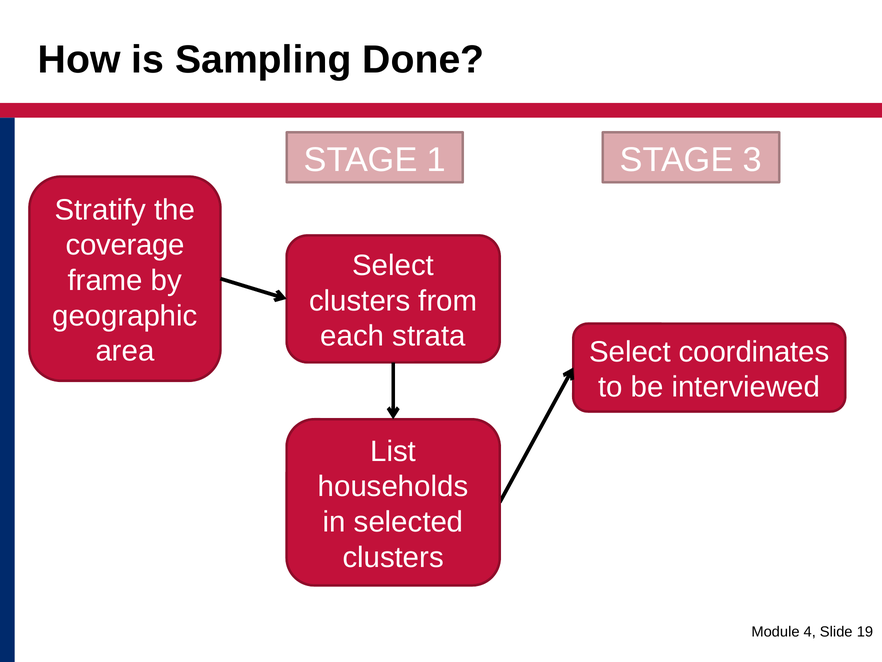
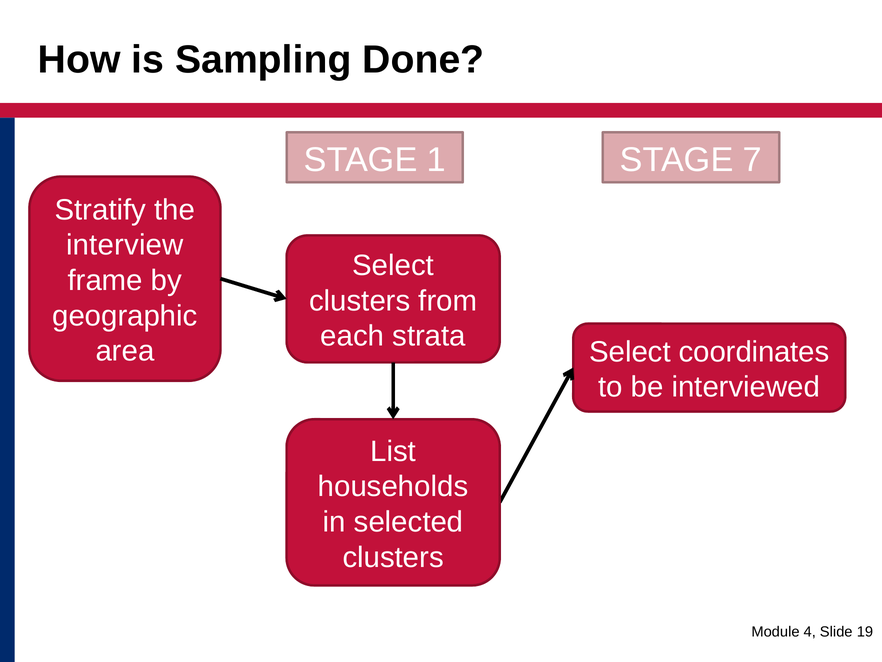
3: 3 -> 7
coverage: coverage -> interview
